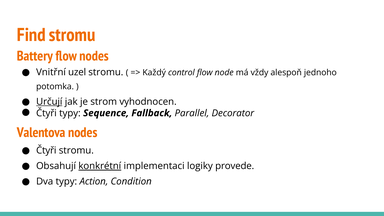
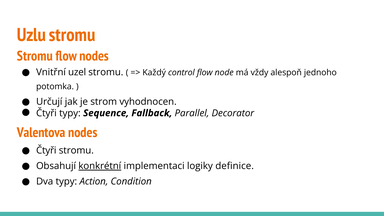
Find: Find -> Uzlu
Battery at (35, 56): Battery -> Stromu
Určují underline: present -> none
provede: provede -> definice
